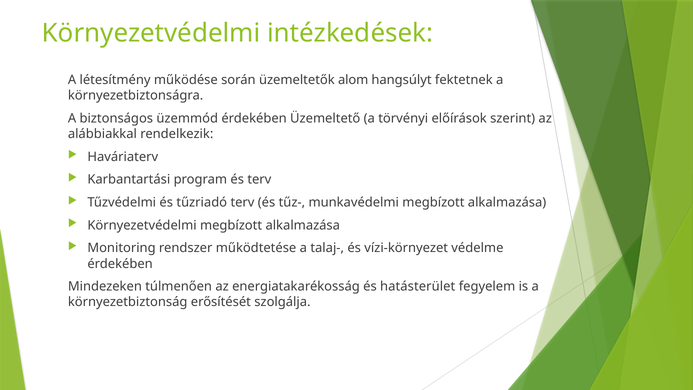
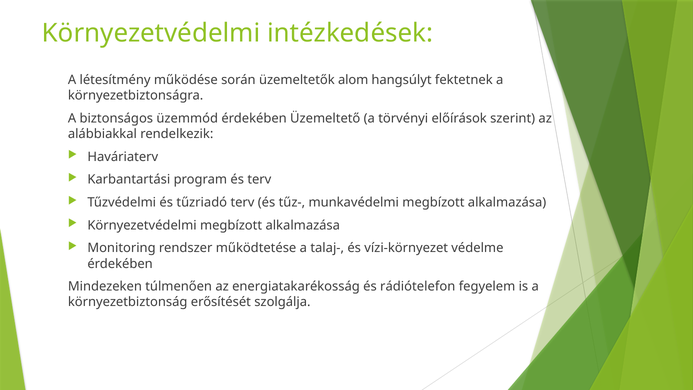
hatásterület: hatásterület -> rádiótelefon
